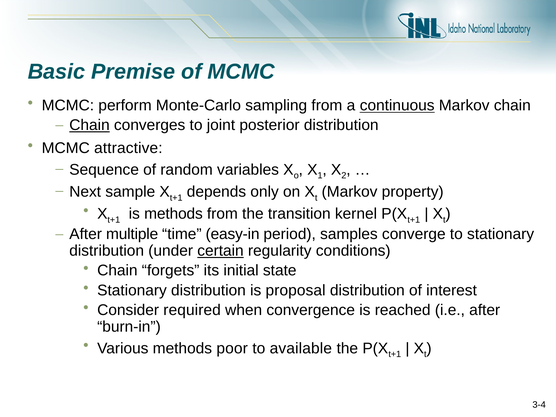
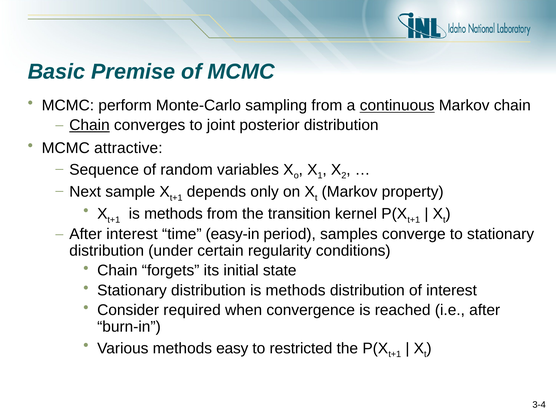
After multiple: multiple -> interest
certain underline: present -> none
distribution is proposal: proposal -> methods
poor: poor -> easy
available: available -> restricted
